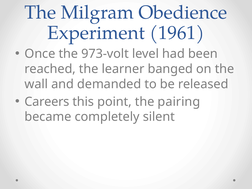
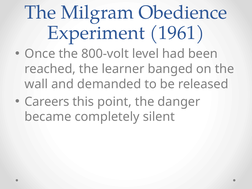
973-volt: 973-volt -> 800-volt
pairing: pairing -> danger
